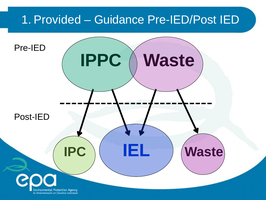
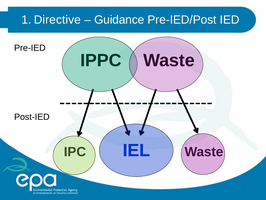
Provided: Provided -> Directive
